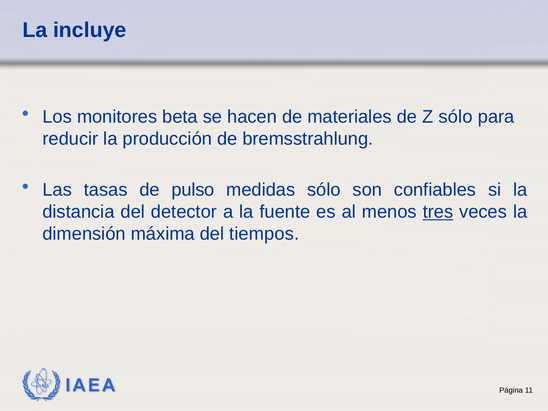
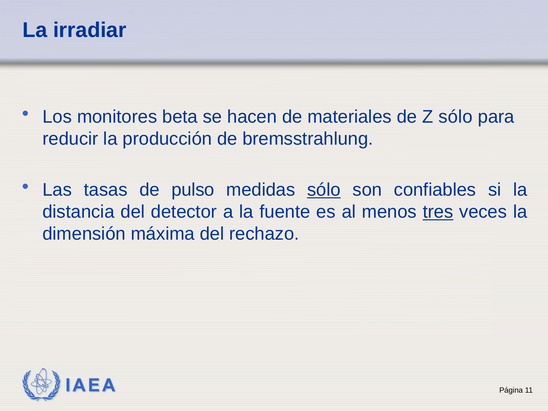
incluye: incluye -> irradiar
sólo at (324, 190) underline: none -> present
tiempos: tiempos -> rechazo
